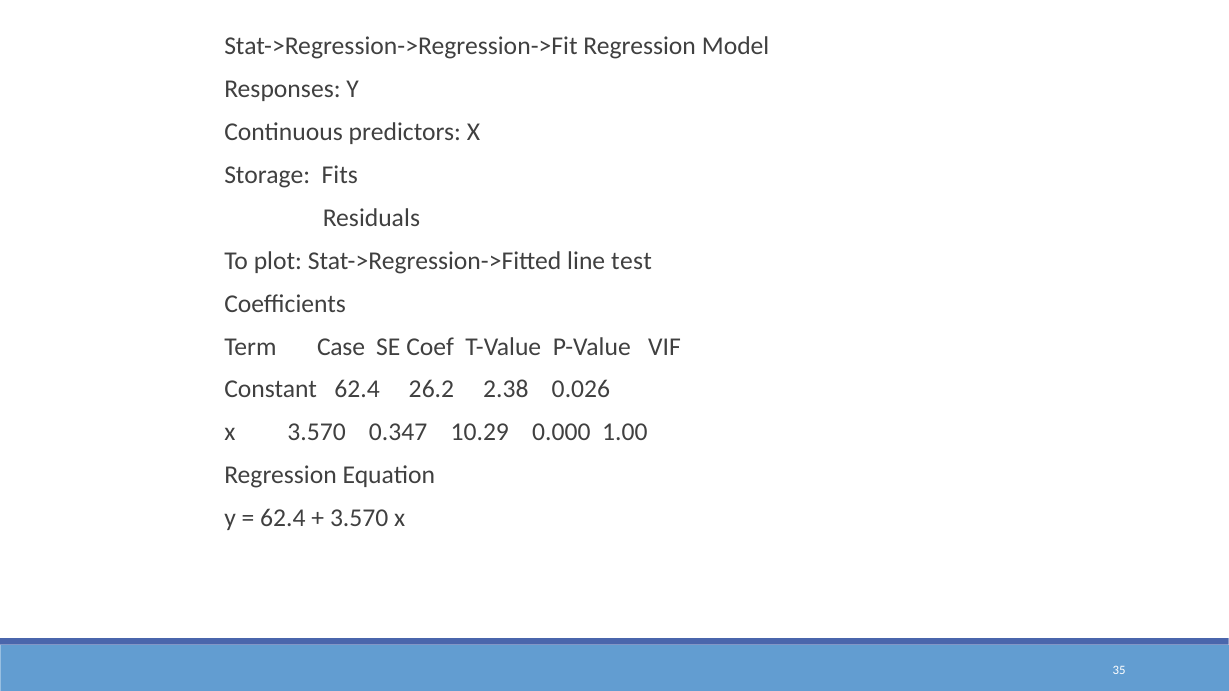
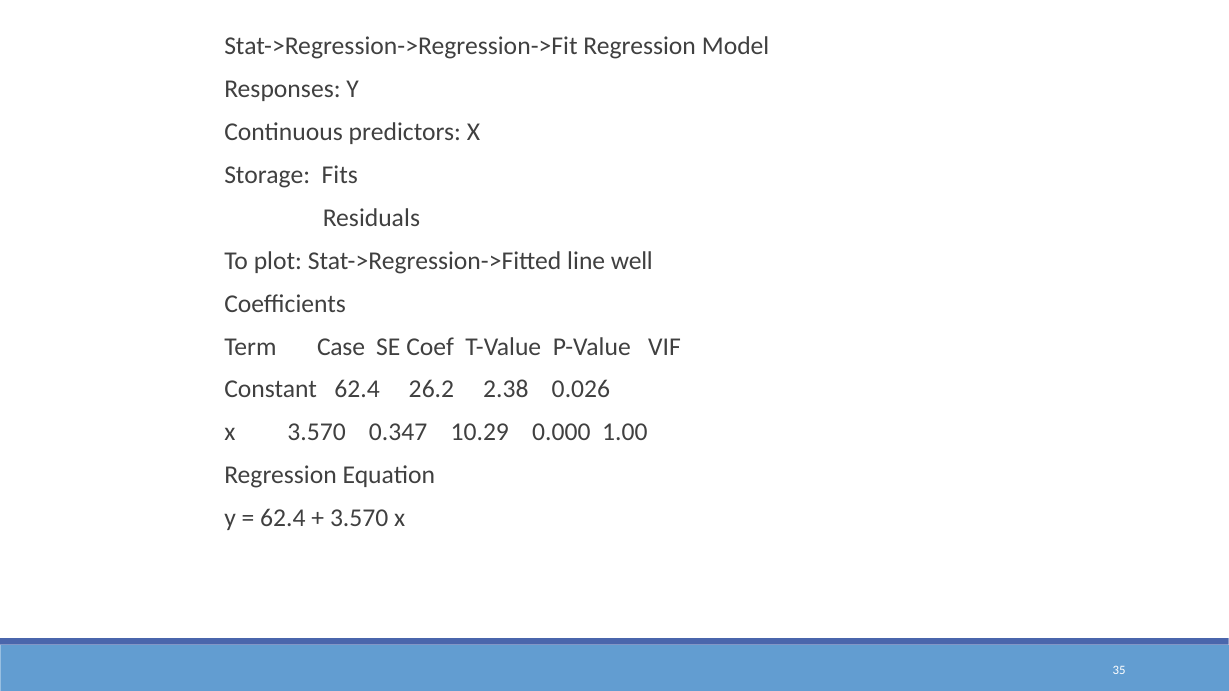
test: test -> well
